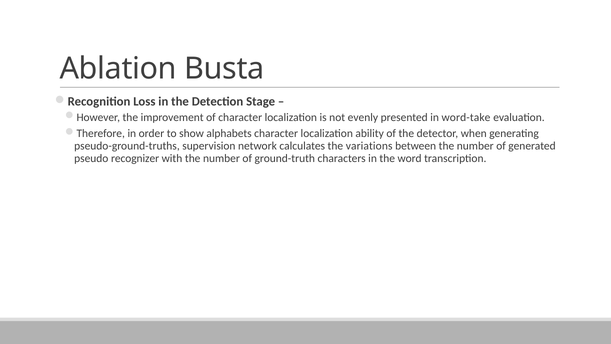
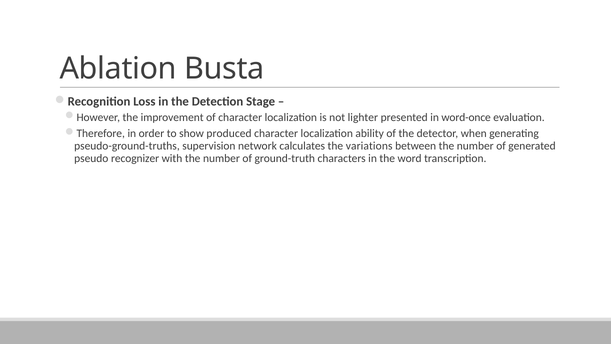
evenly: evenly -> lighter
word-take: word-take -> word-once
alphabets: alphabets -> produced
